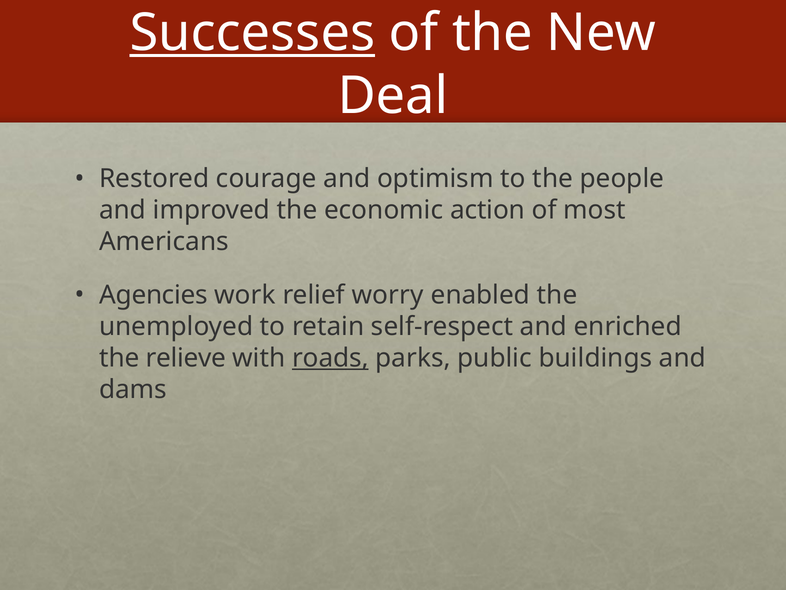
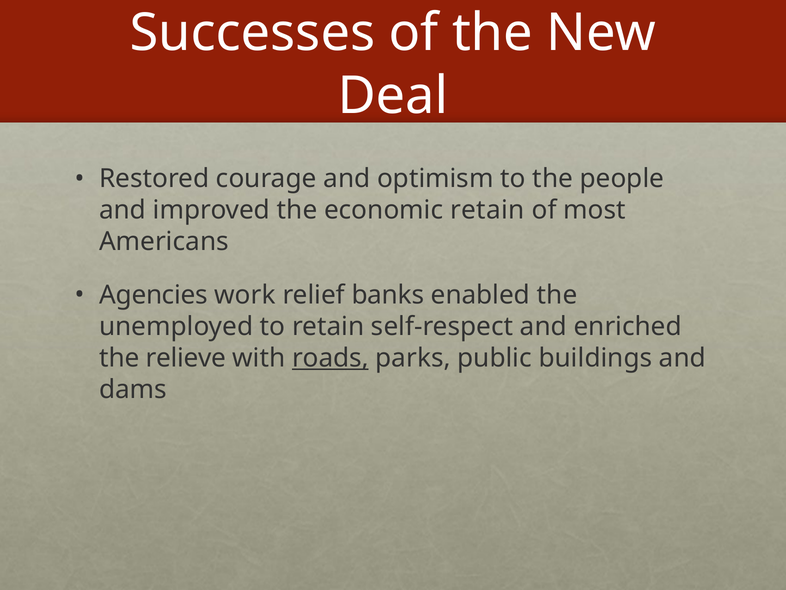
Successes underline: present -> none
economic action: action -> retain
worry: worry -> banks
